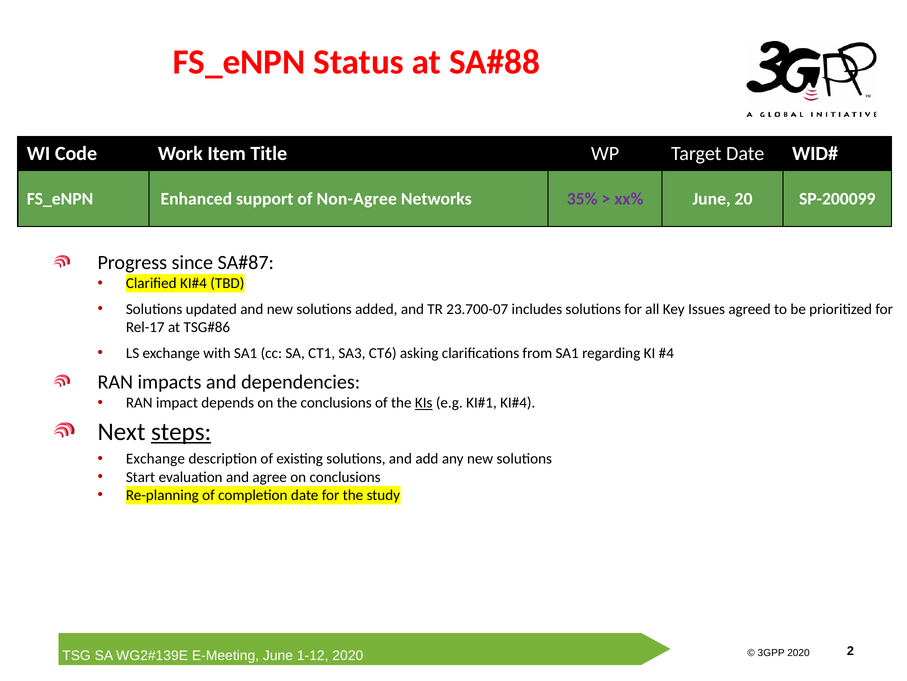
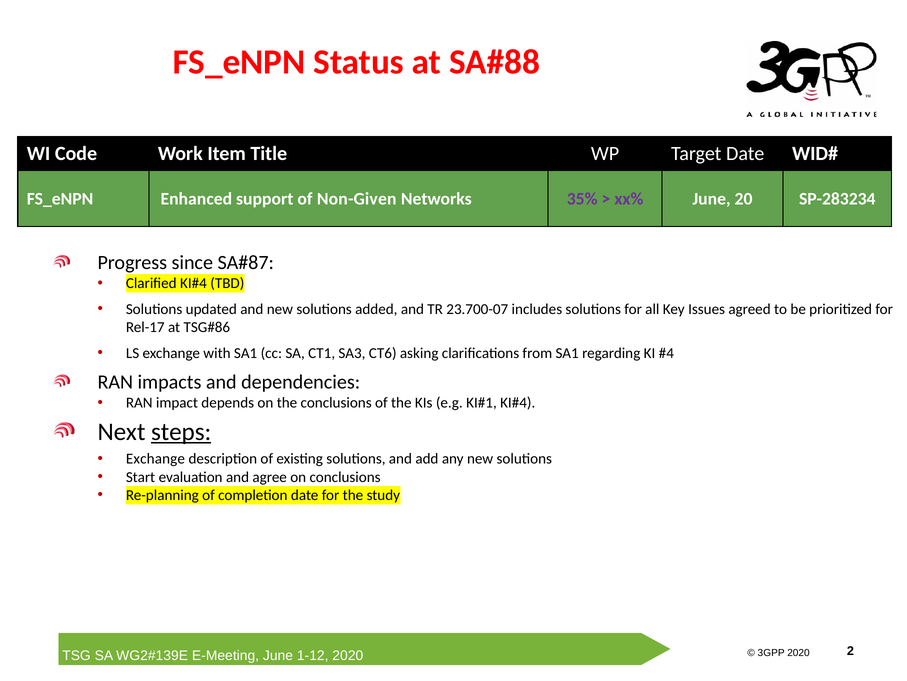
Non-Agree: Non-Agree -> Non-Given
SP-200099: SP-200099 -> SP-283234
KIs underline: present -> none
